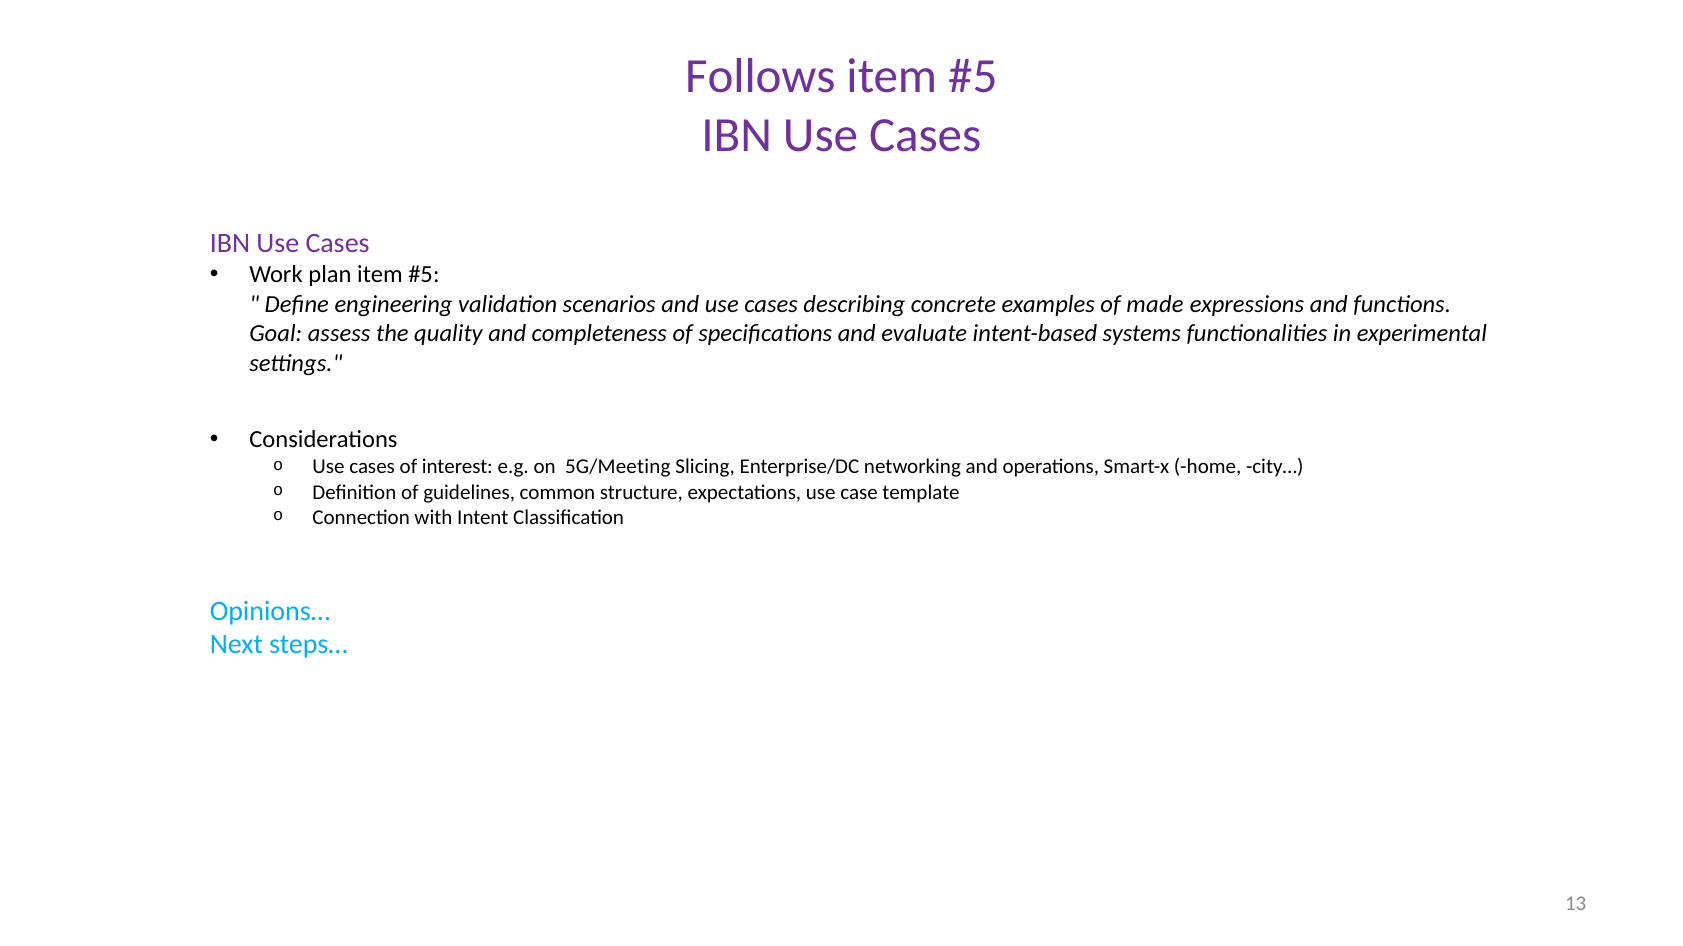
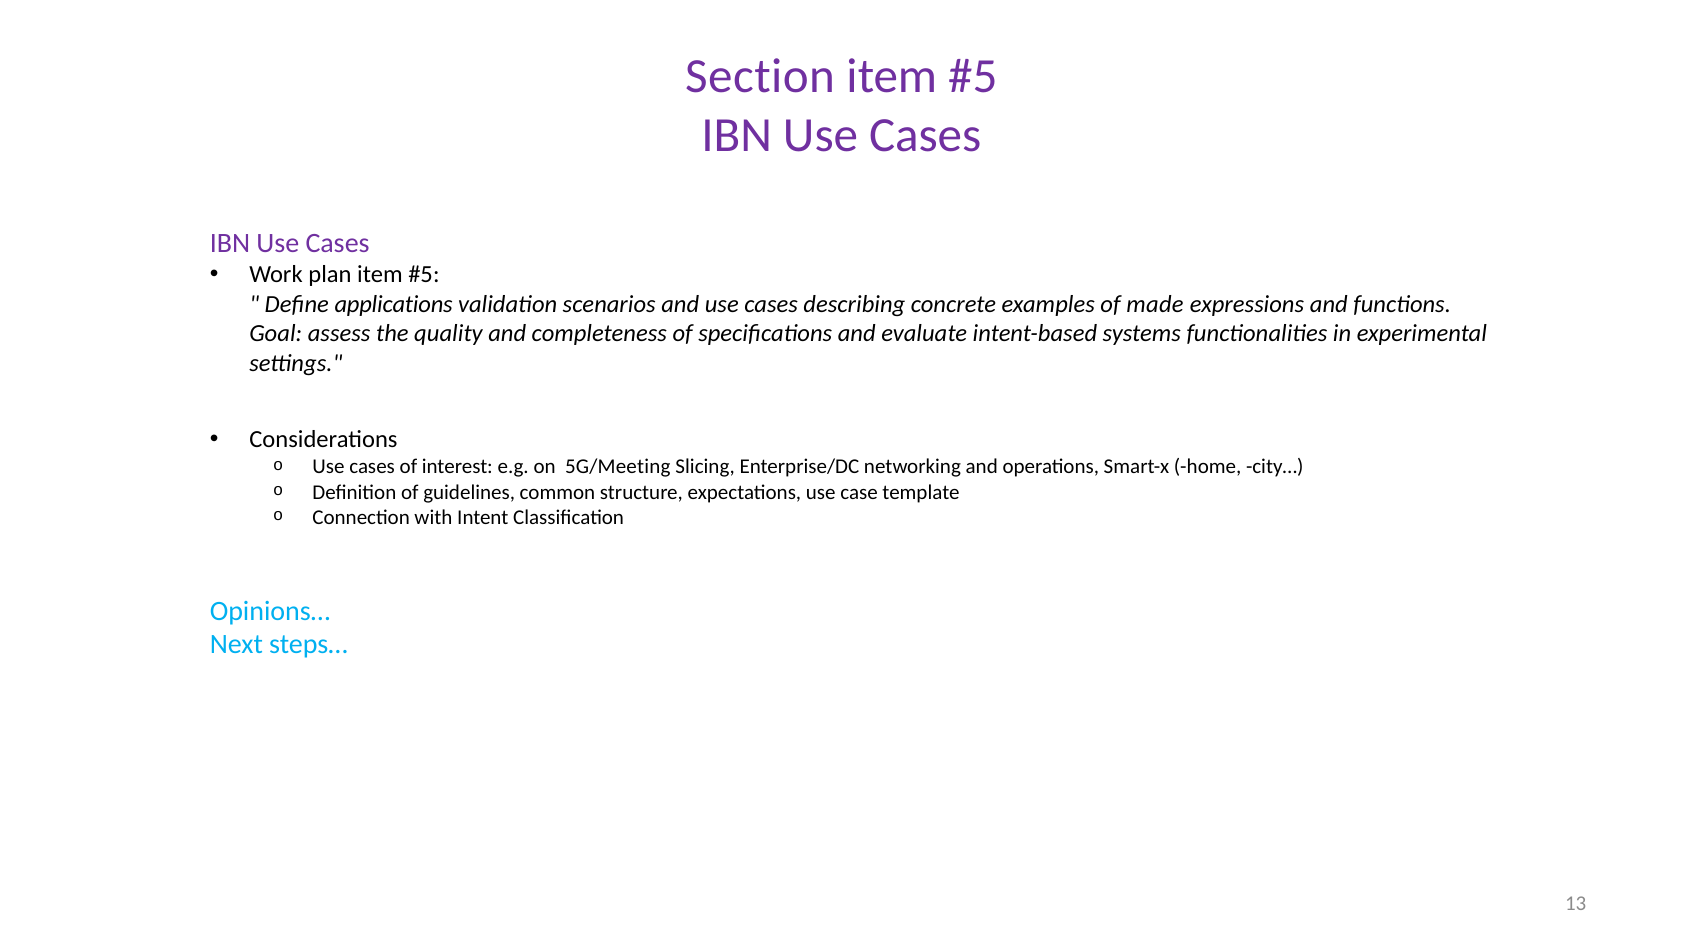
Follows: Follows -> Section
engineering: engineering -> applications
